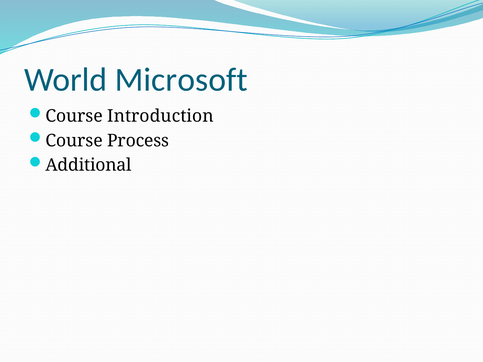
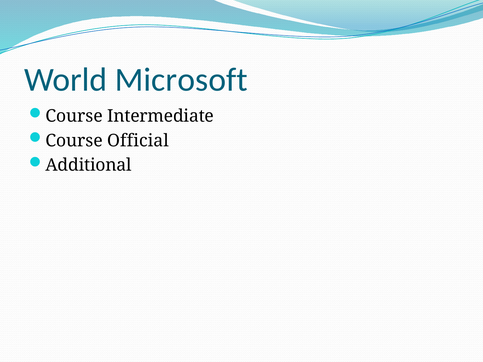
Introduction: Introduction -> Intermediate
Process: Process -> Official
